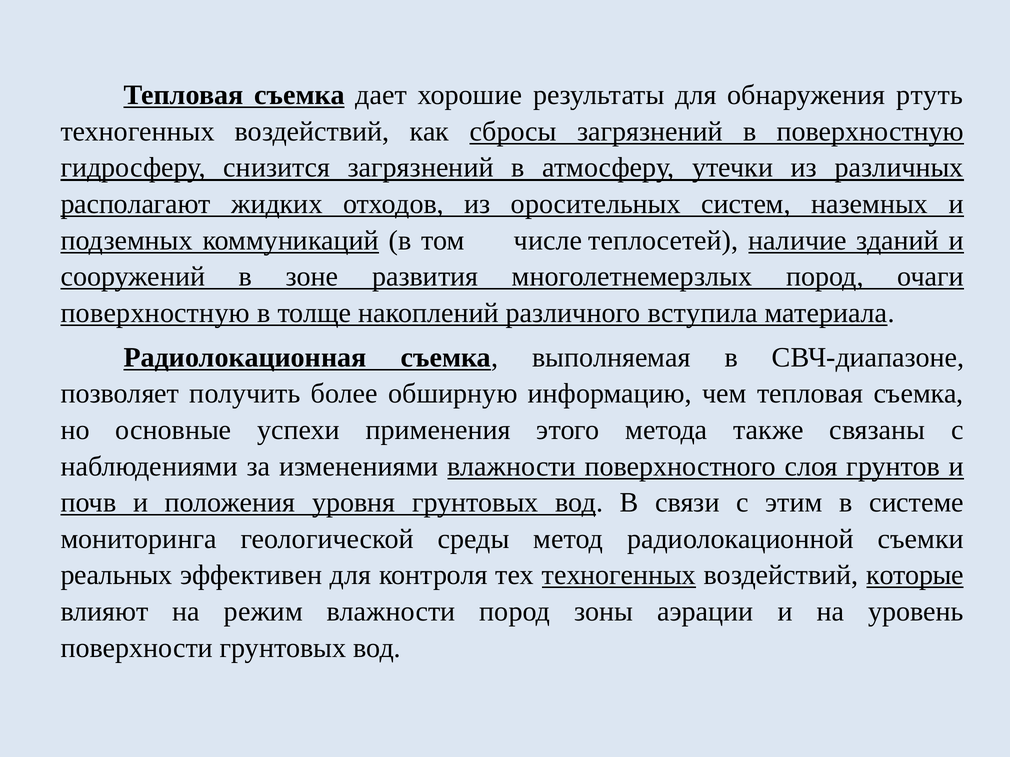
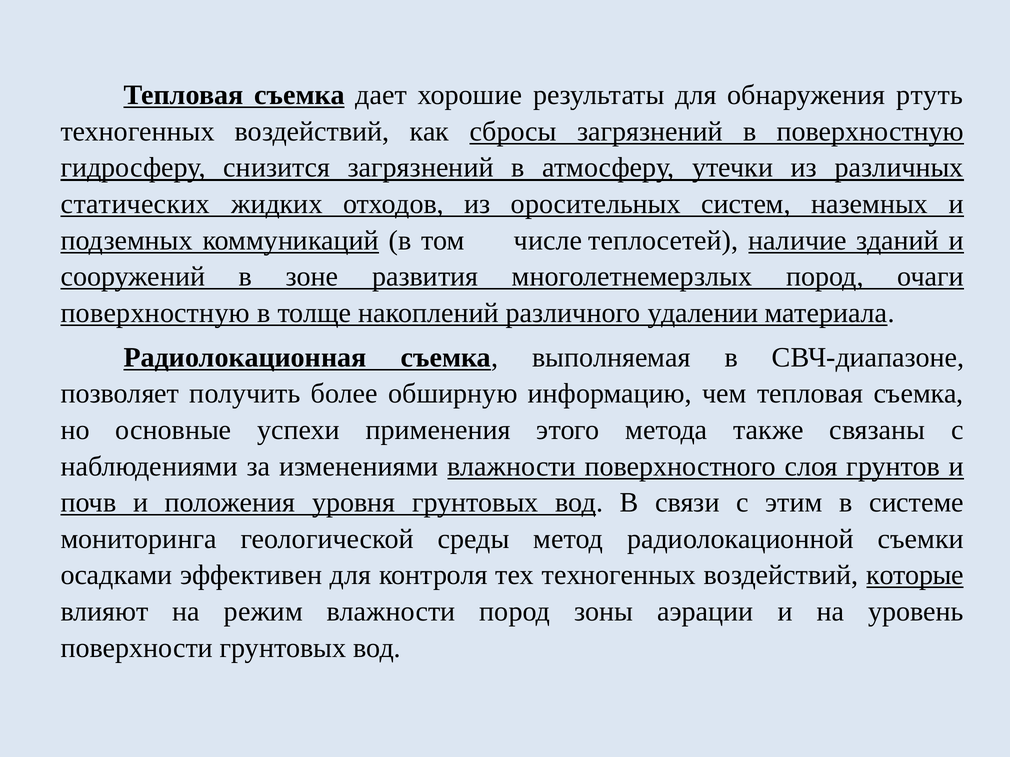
располагают: располагают -> статических
вступила: вступила -> удалении
реальных: реальных -> осадками
техногенных at (619, 576) underline: present -> none
